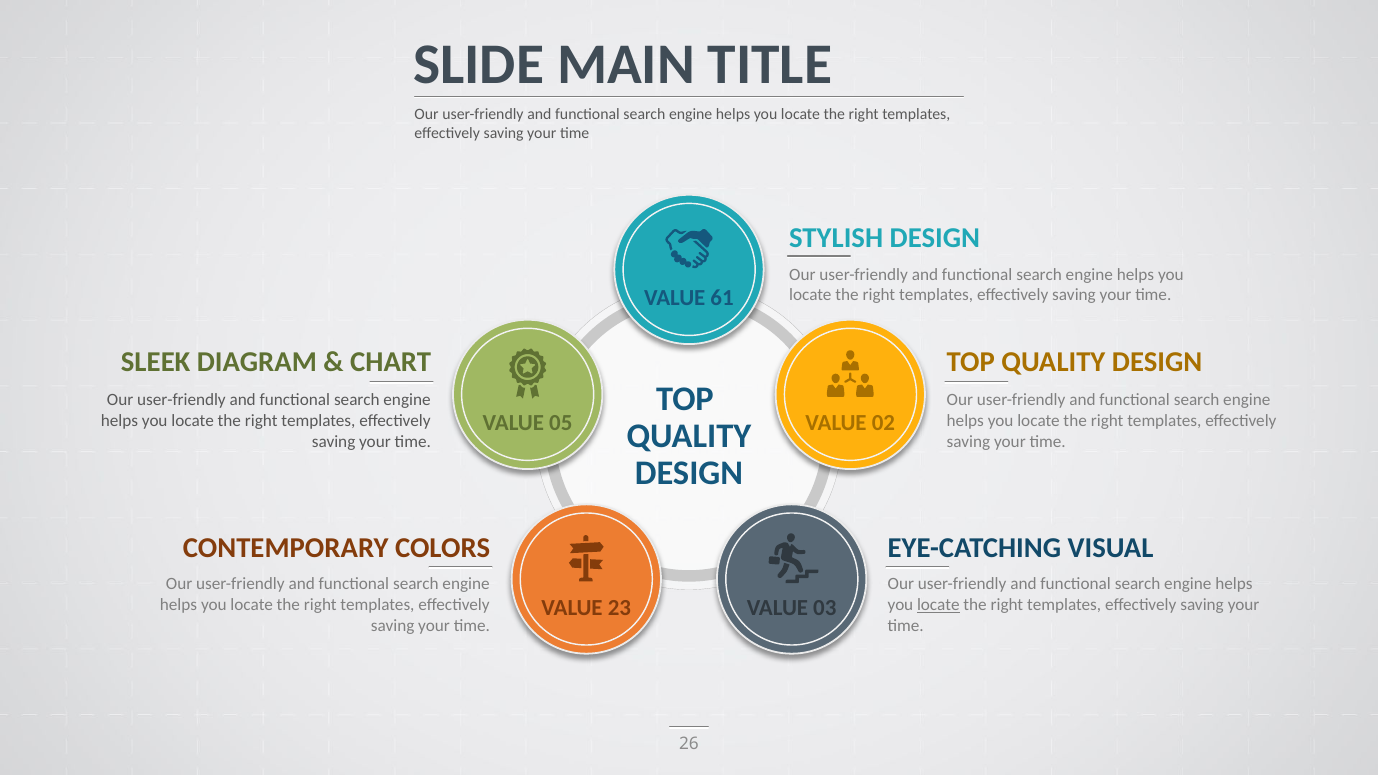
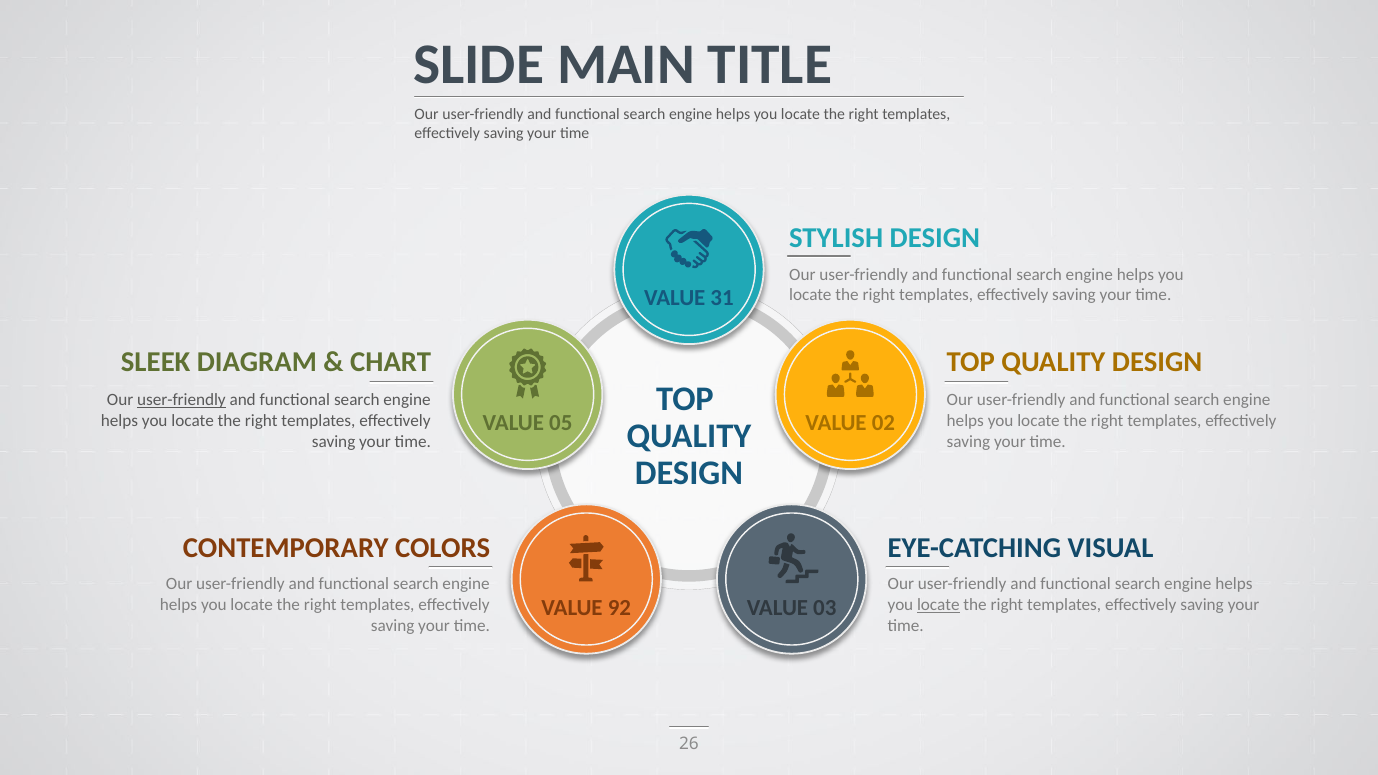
61: 61 -> 31
user-friendly at (181, 400) underline: none -> present
23: 23 -> 92
